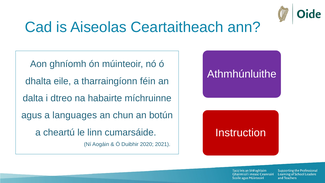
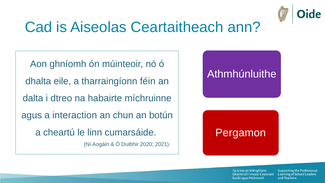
languages: languages -> interaction
Instruction: Instruction -> Pergamon
